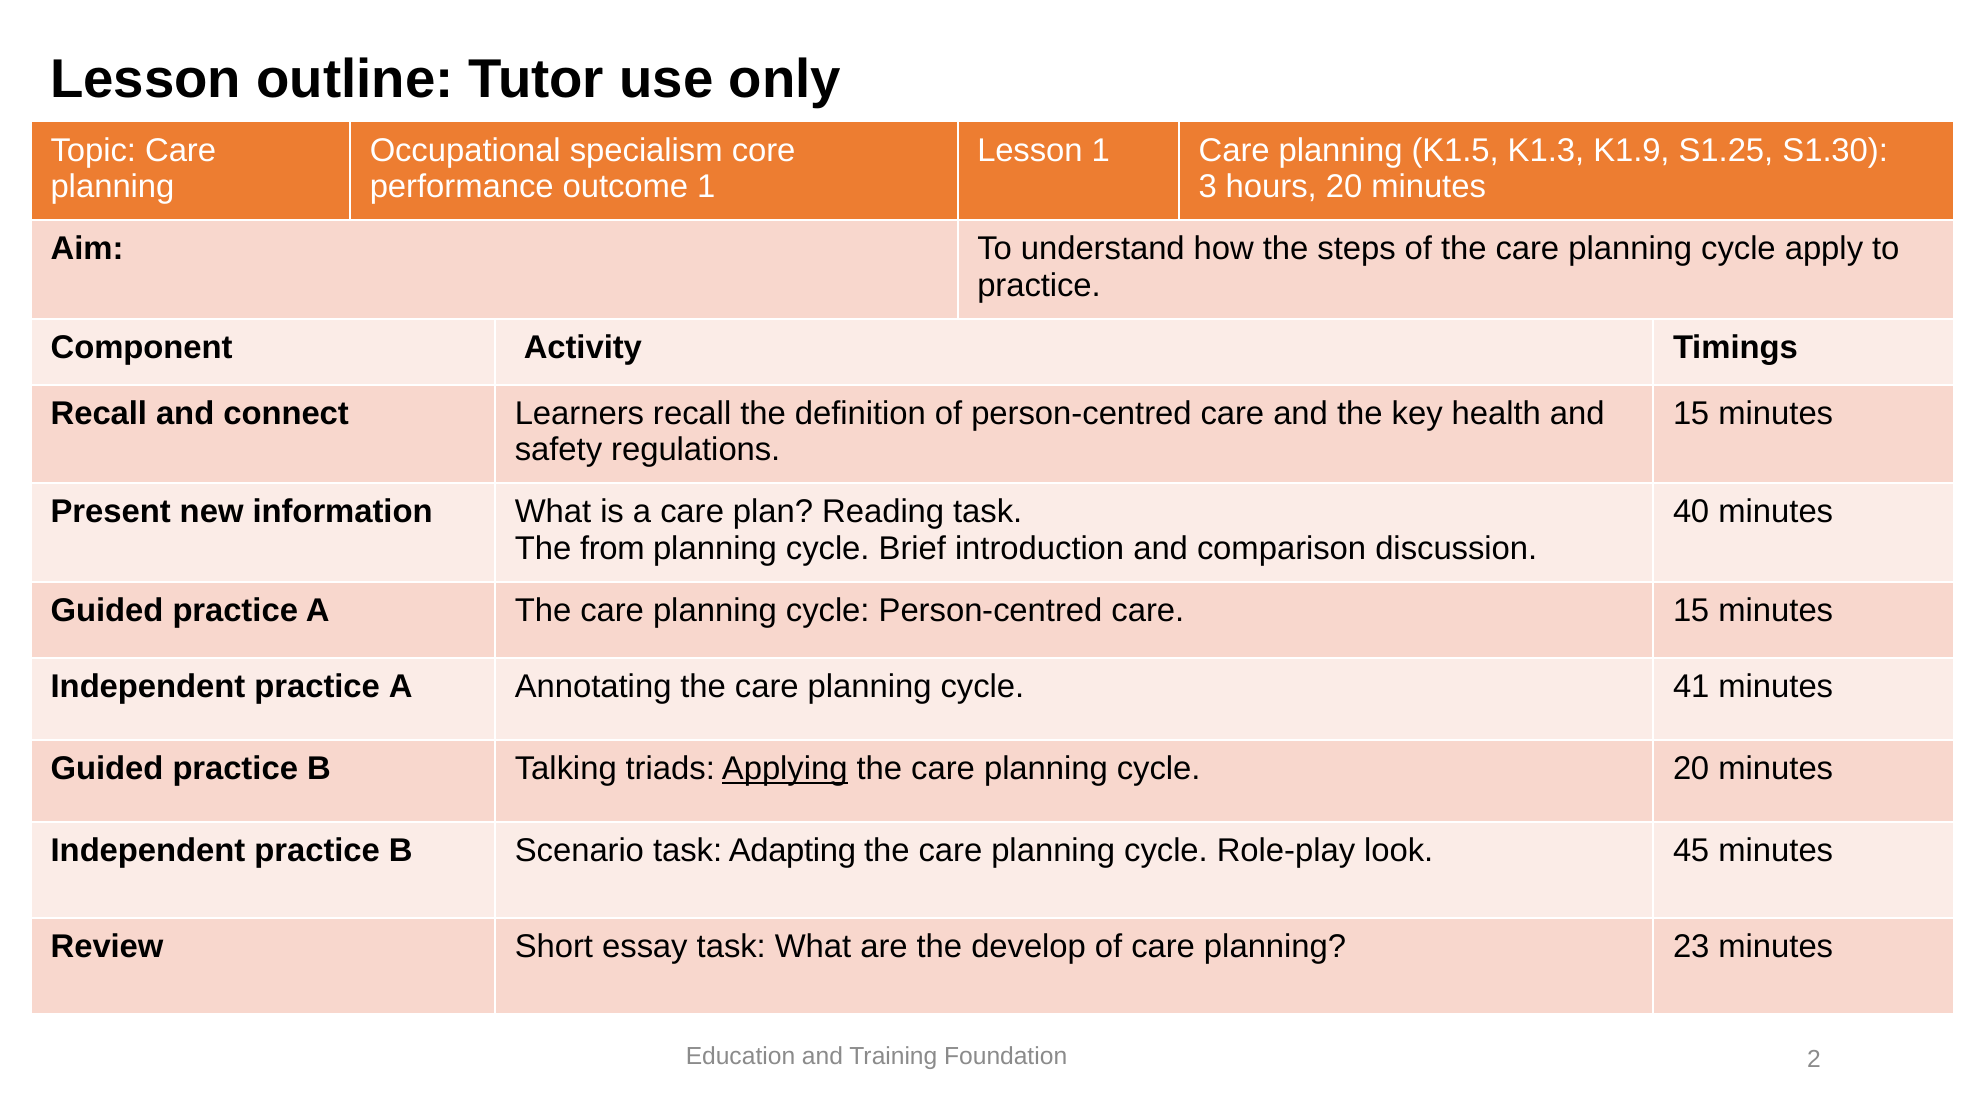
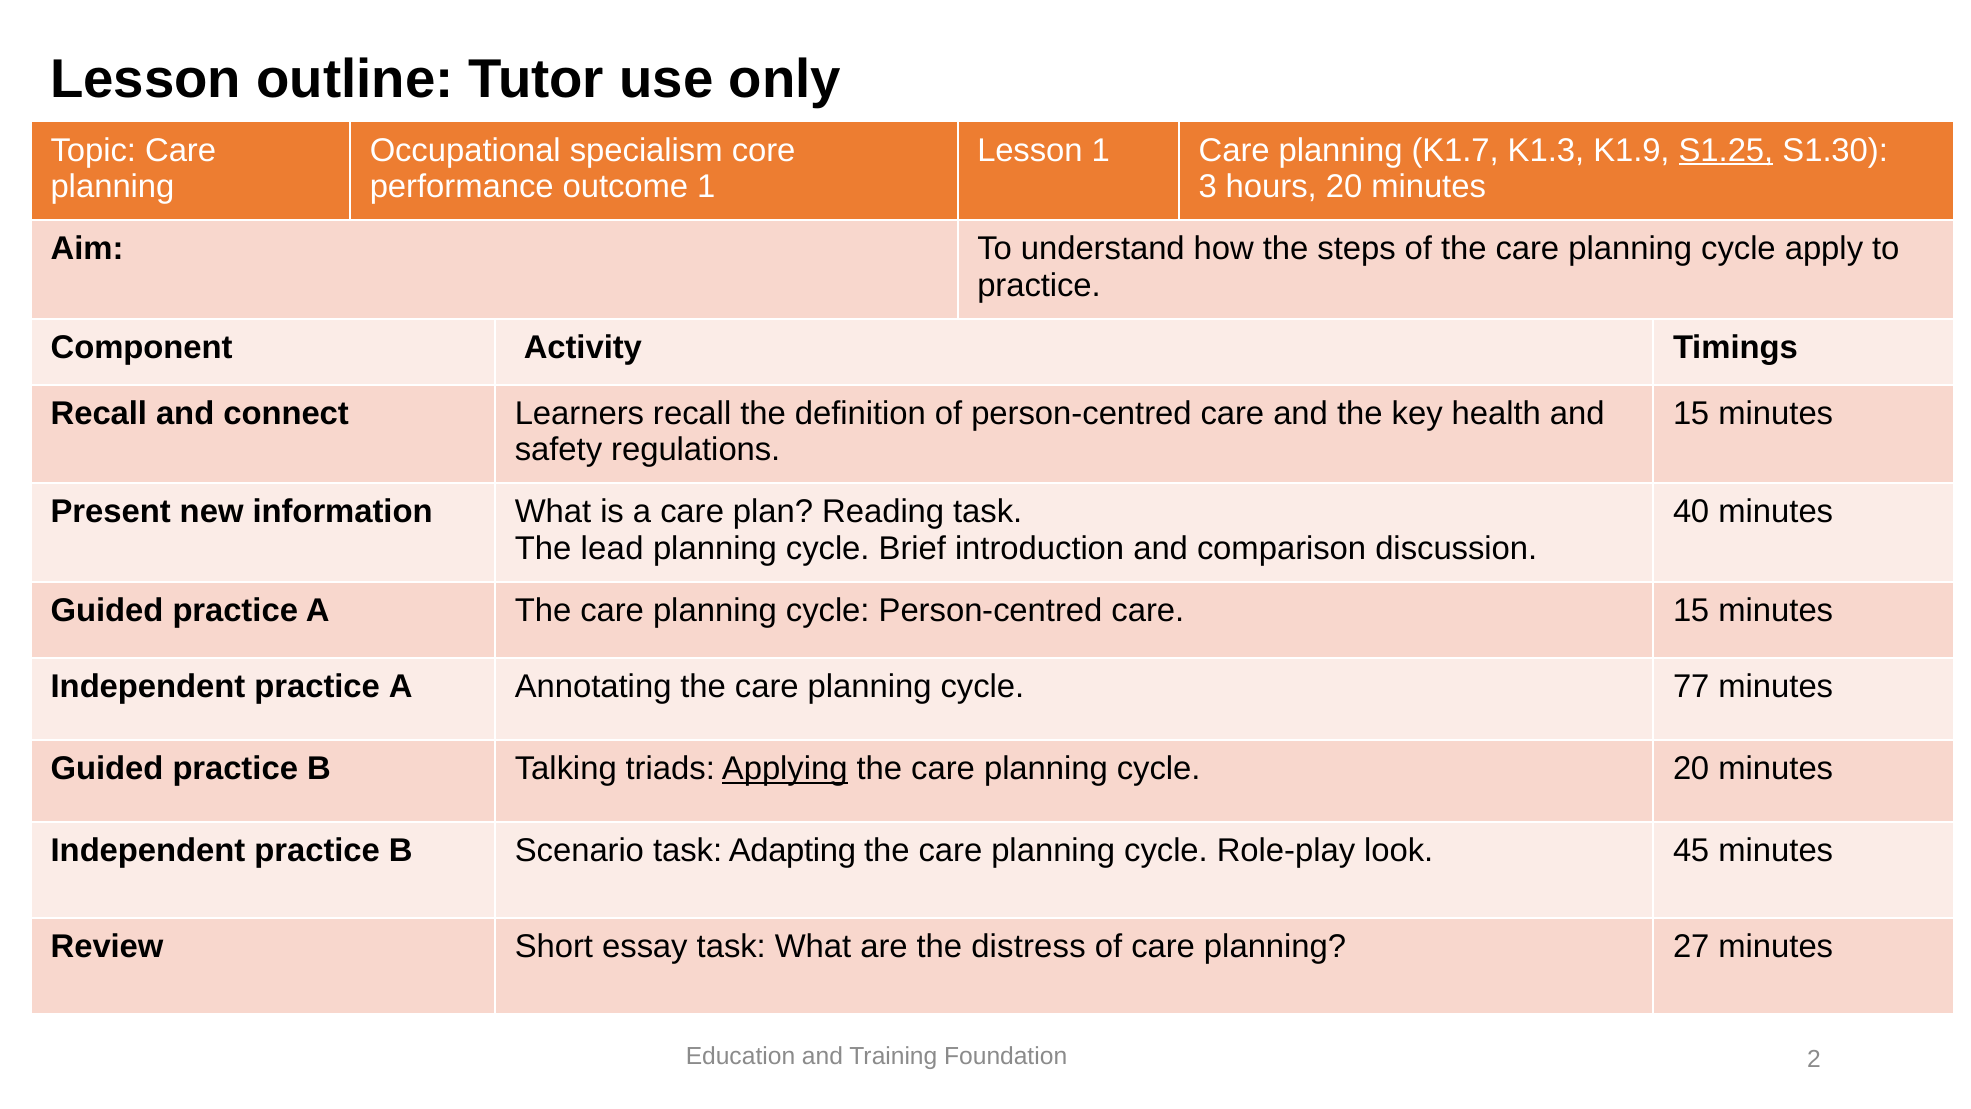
K1.5: K1.5 -> K1.7
S1.25 underline: none -> present
from: from -> lead
41: 41 -> 77
develop: develop -> distress
23: 23 -> 27
